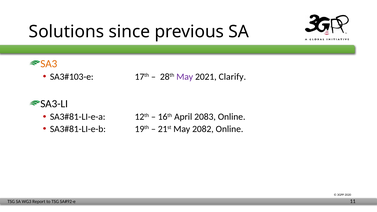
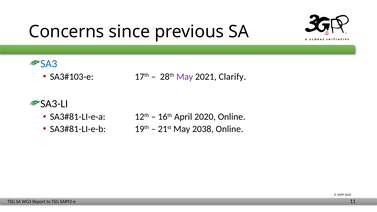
Solutions: Solutions -> Concerns
SA3 colour: orange -> blue
April 2083: 2083 -> 2020
2082: 2082 -> 2038
